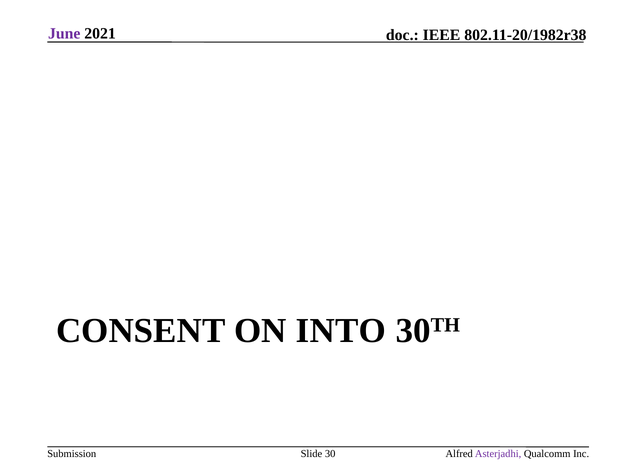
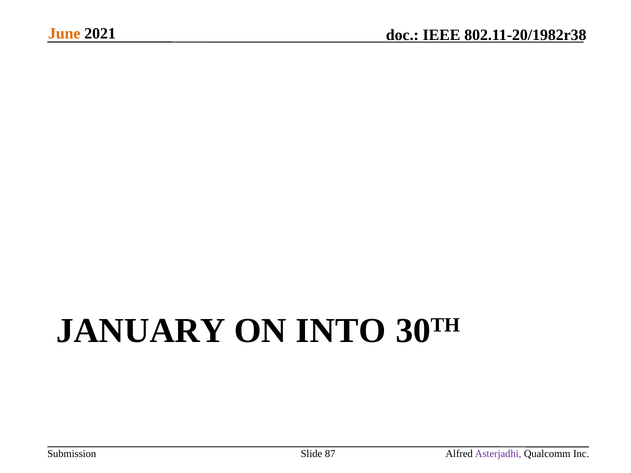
June colour: purple -> orange
CONSENT: CONSENT -> JANUARY
30: 30 -> 87
